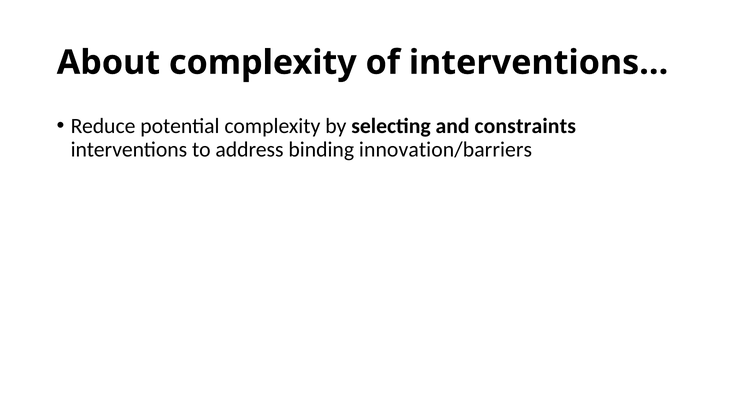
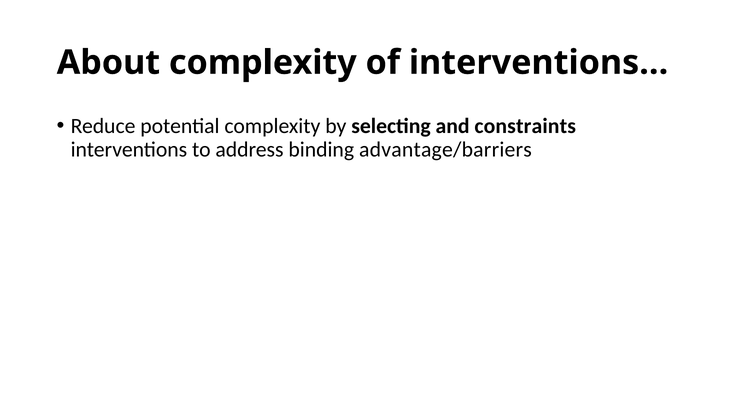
innovation/barriers: innovation/barriers -> advantage/barriers
